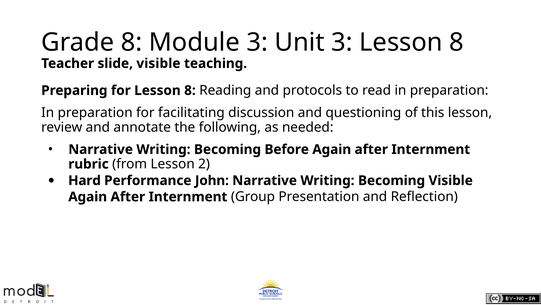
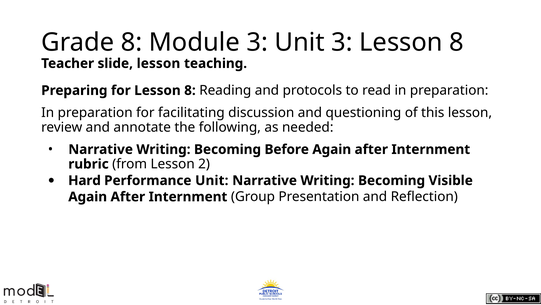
slide visible: visible -> lesson
Performance John: John -> Unit
